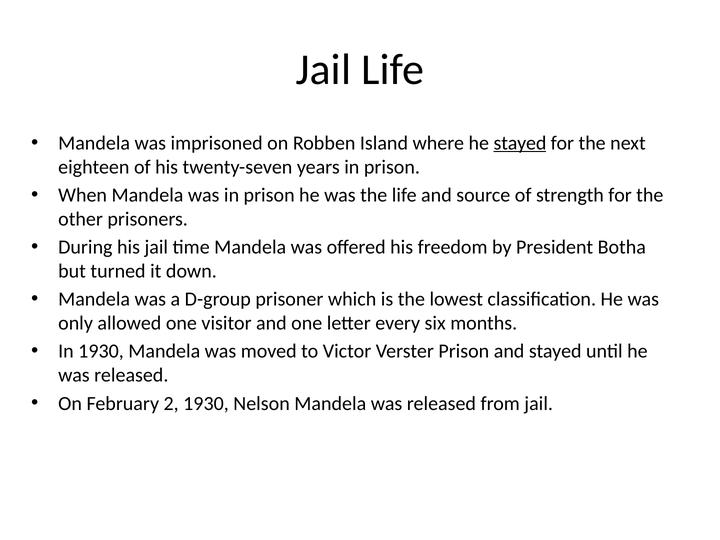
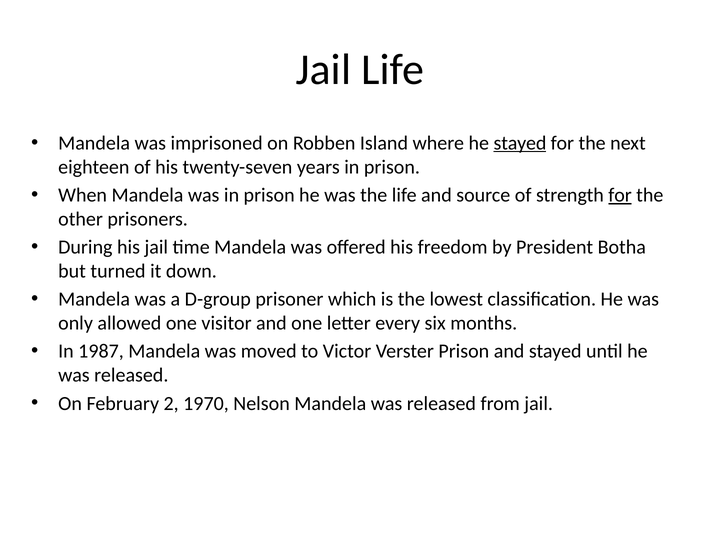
for at (620, 195) underline: none -> present
In 1930: 1930 -> 1987
2 1930: 1930 -> 1970
